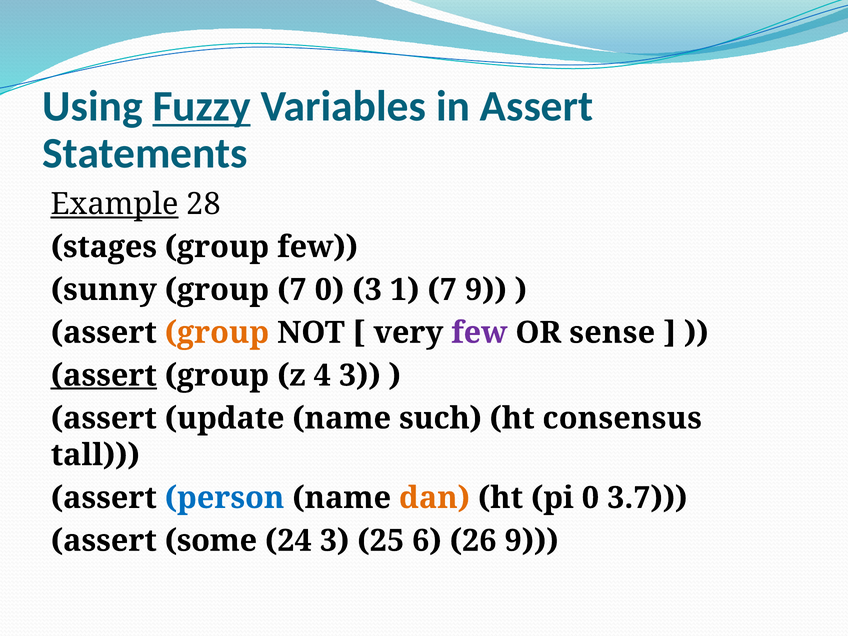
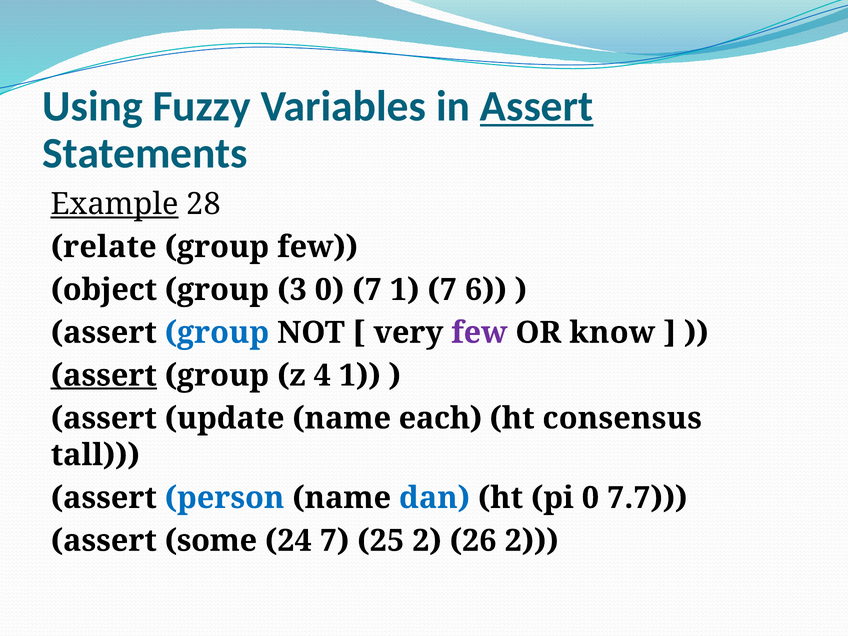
Fuzzy underline: present -> none
Assert at (537, 106) underline: none -> present
stages: stages -> relate
sunny: sunny -> object
group 7: 7 -> 3
0 3: 3 -> 7
7 9: 9 -> 6
group at (217, 333) colour: orange -> blue
sense: sense -> know
4 3: 3 -> 1
such: such -> each
dan colour: orange -> blue
3.7: 3.7 -> 7.7
24 3: 3 -> 7
25 6: 6 -> 2
26 9: 9 -> 2
